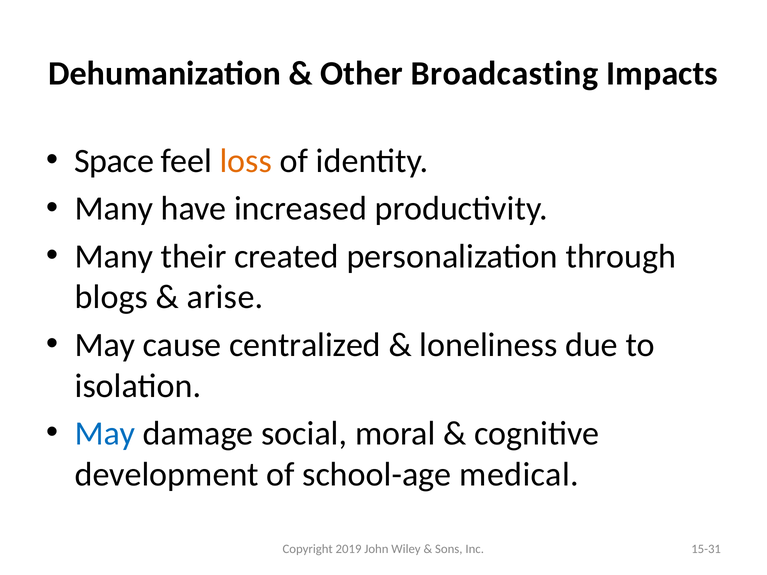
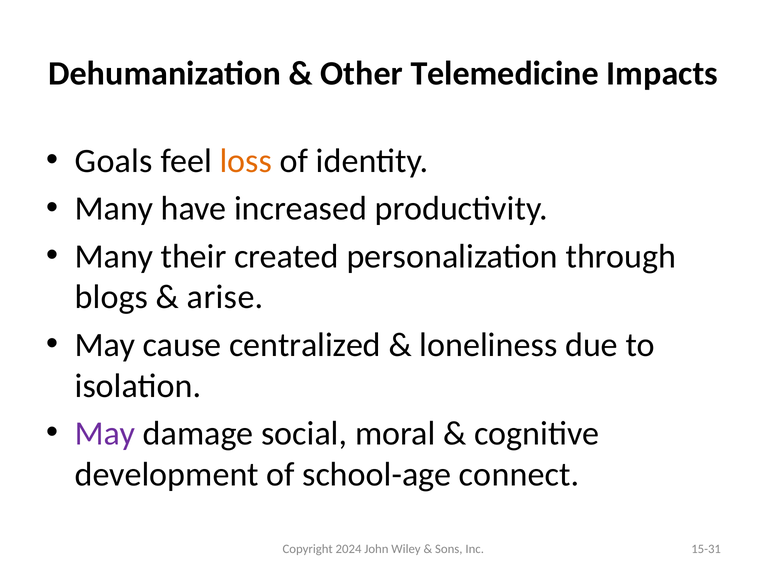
Broadcasting: Broadcasting -> Telemedicine
Space: Space -> Goals
May at (105, 434) colour: blue -> purple
medical: medical -> connect
2019: 2019 -> 2024
